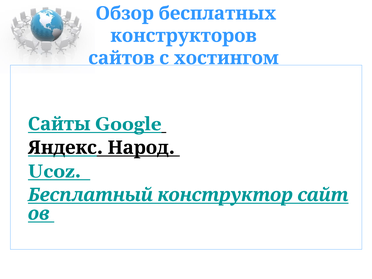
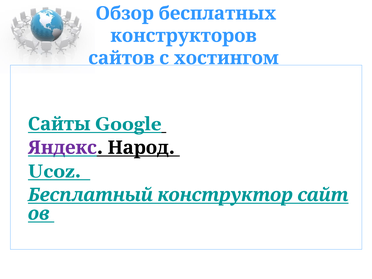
Яндекс colour: black -> purple
